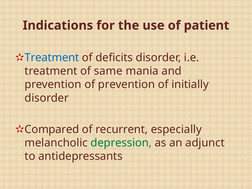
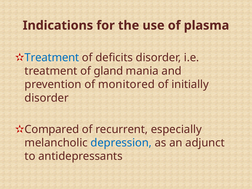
patient: patient -> plasma
same: same -> gland
of prevention: prevention -> monitored
depression colour: green -> blue
